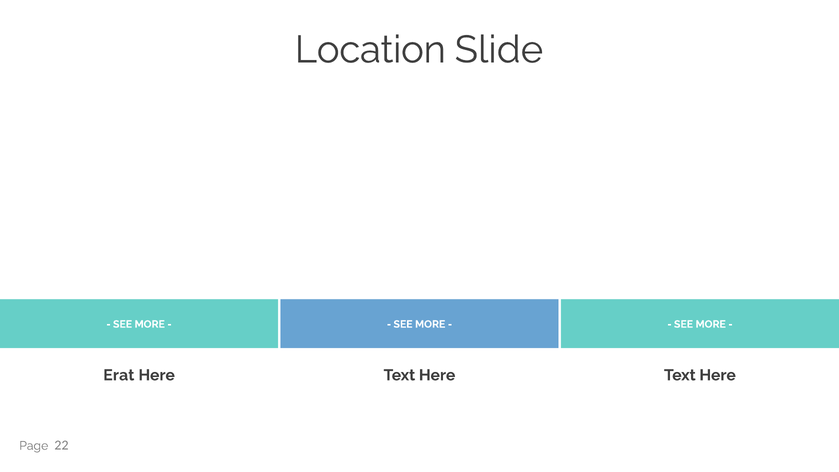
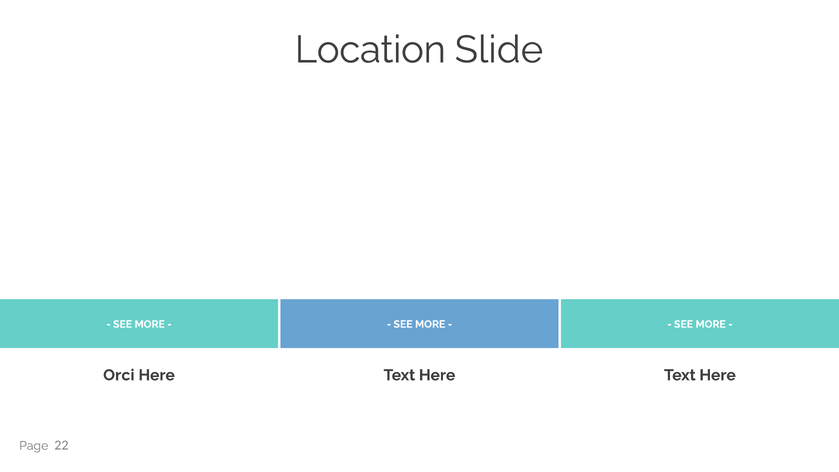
Erat: Erat -> Orci
